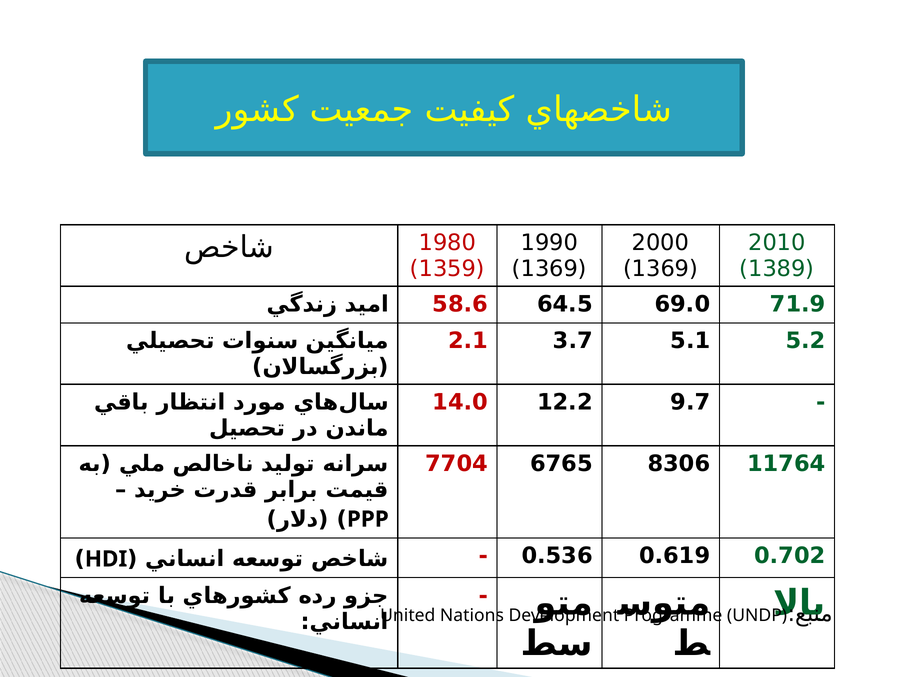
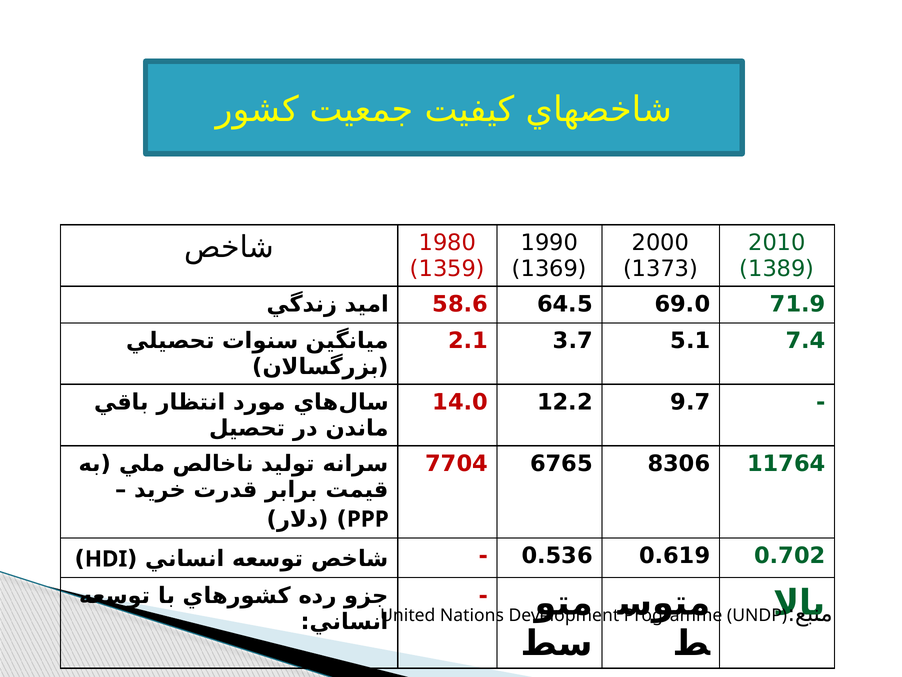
1369 at (661, 269): 1369 -> 1373
5.2: 5.2 -> 7.4
